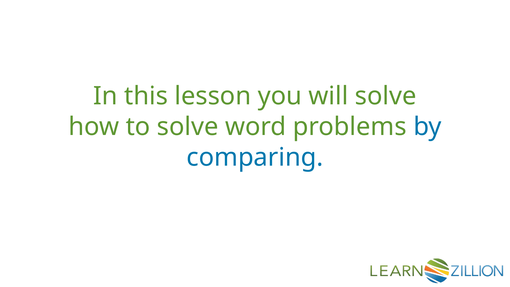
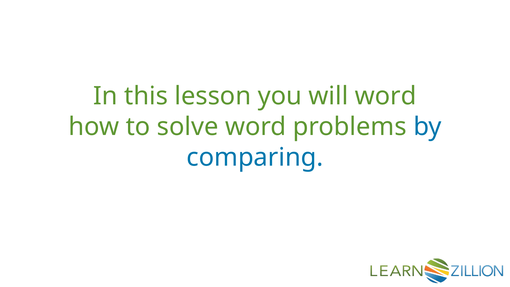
will solve: solve -> word
